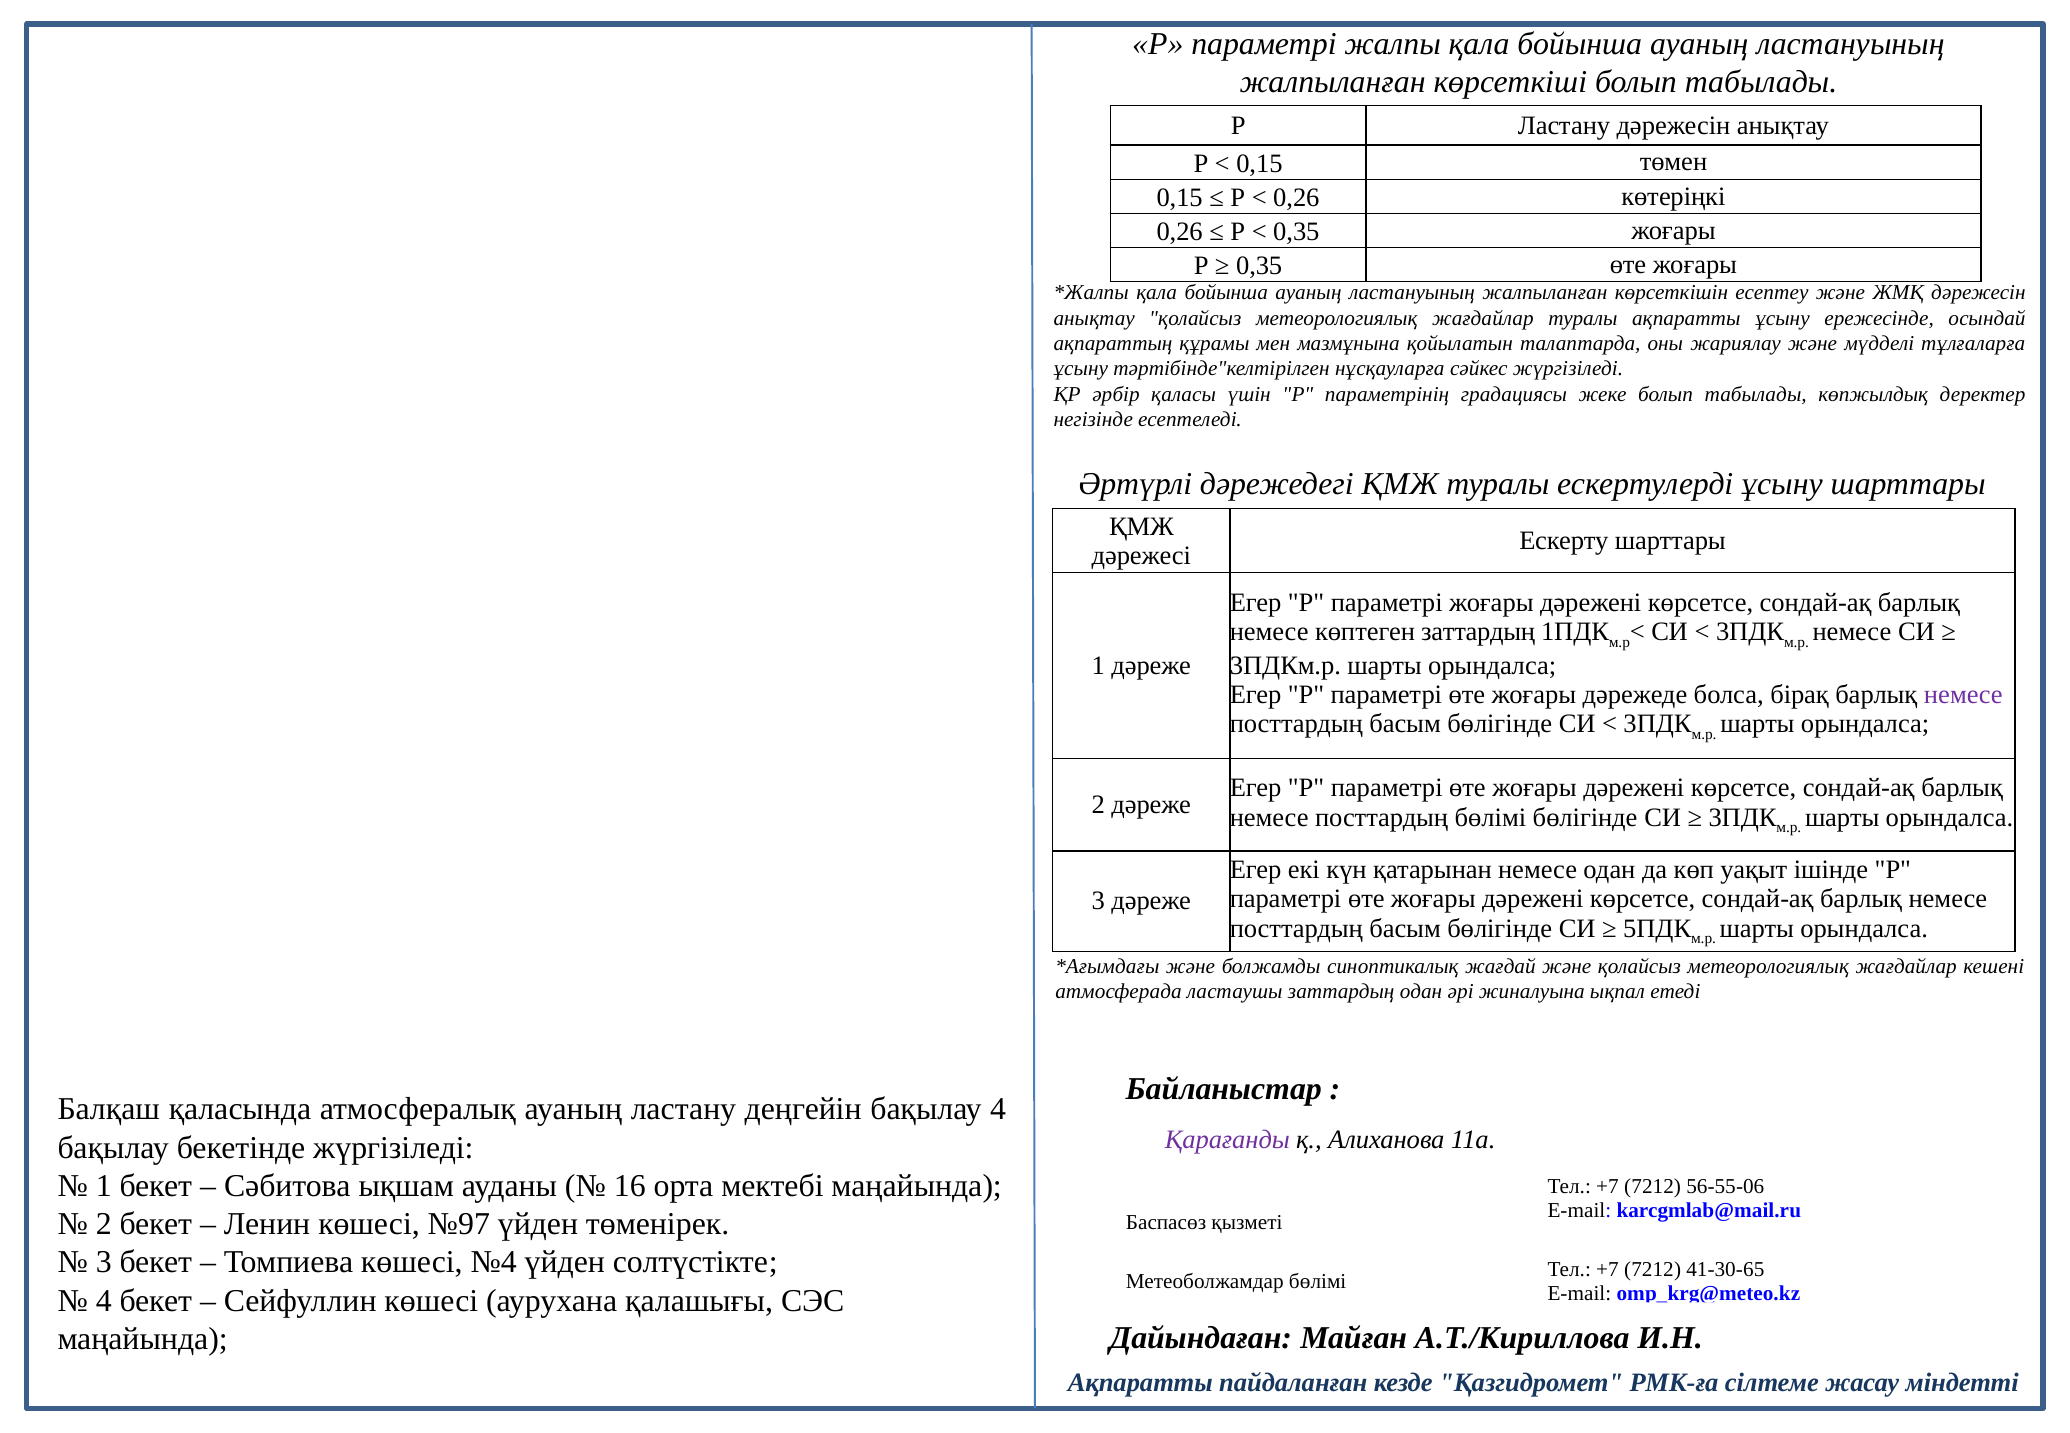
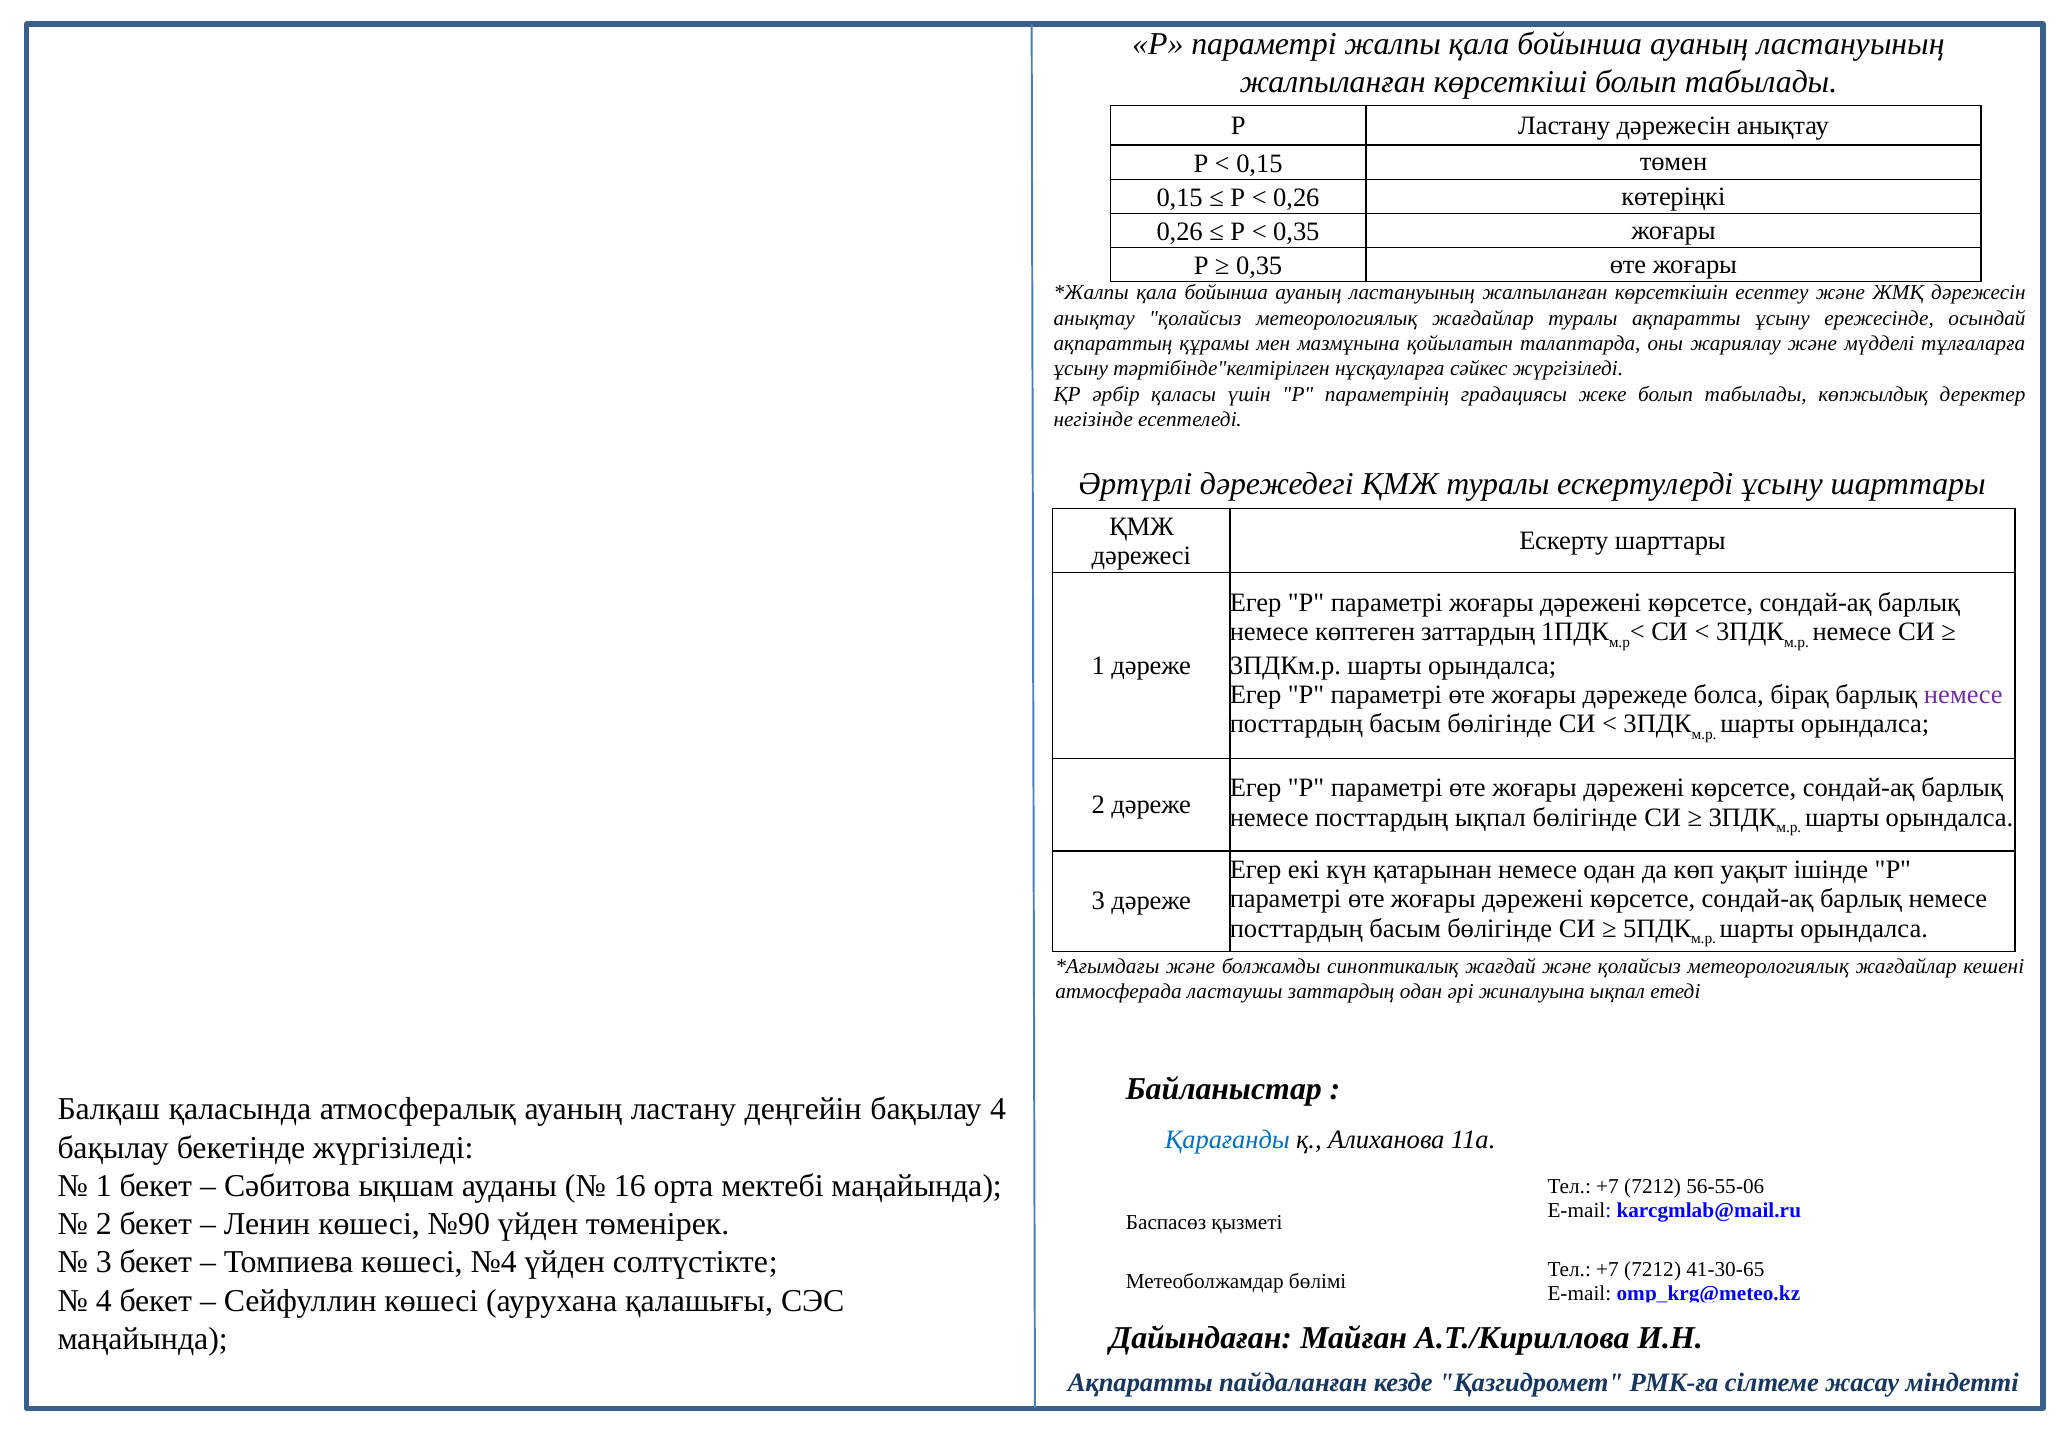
посттардың бөлімі: бөлімі -> ықпал
Қарағанды colour: purple -> blue
№97: №97 -> №90
